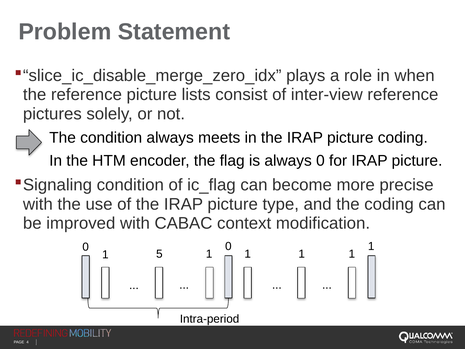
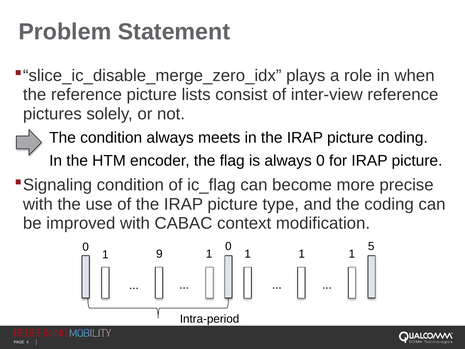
0 1: 1 -> 5
5: 5 -> 9
